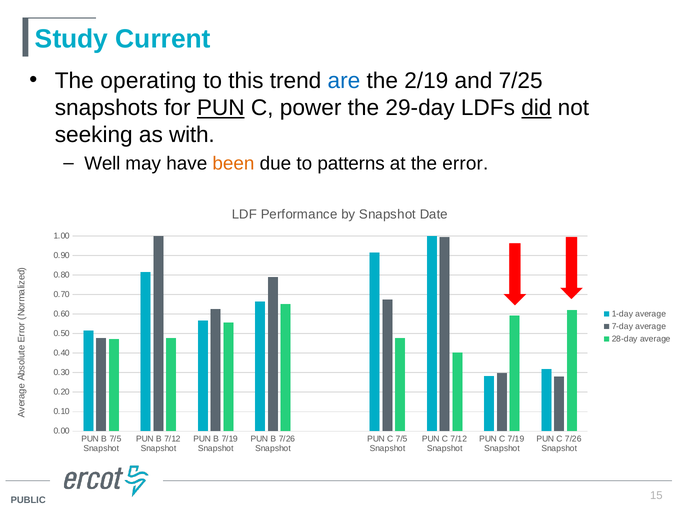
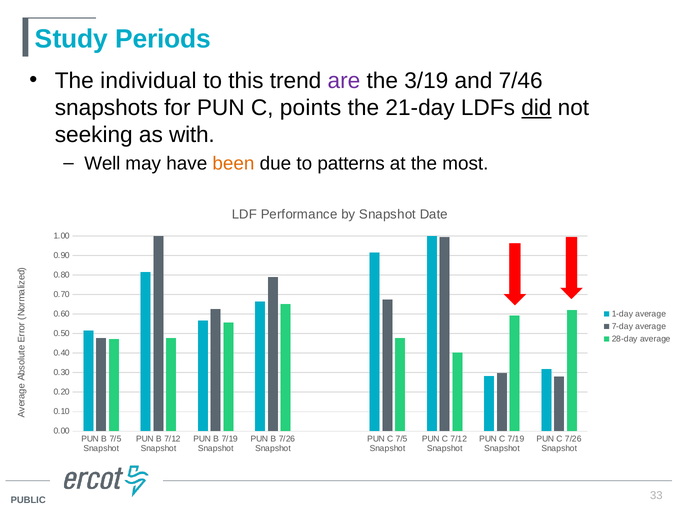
Current: Current -> Periods
operating: operating -> individual
are colour: blue -> purple
2/19: 2/19 -> 3/19
7/25: 7/25 -> 7/46
PUN at (221, 108) underline: present -> none
power: power -> points
29-day: 29-day -> 21-day
error: error -> most
15: 15 -> 33
